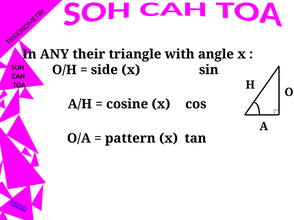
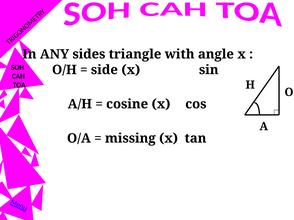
their: their -> sides
pattern: pattern -> missing
